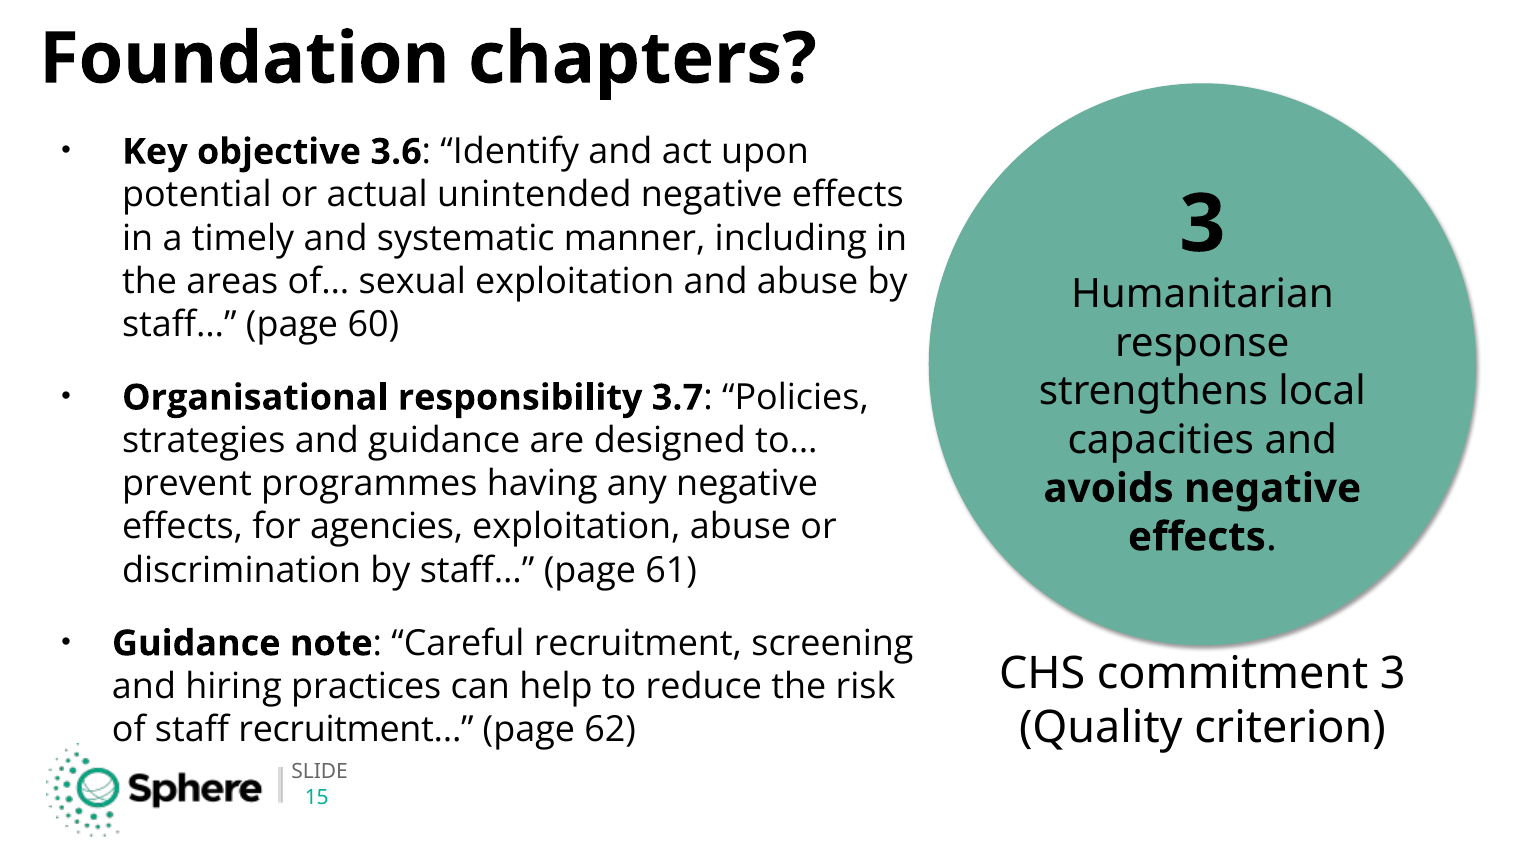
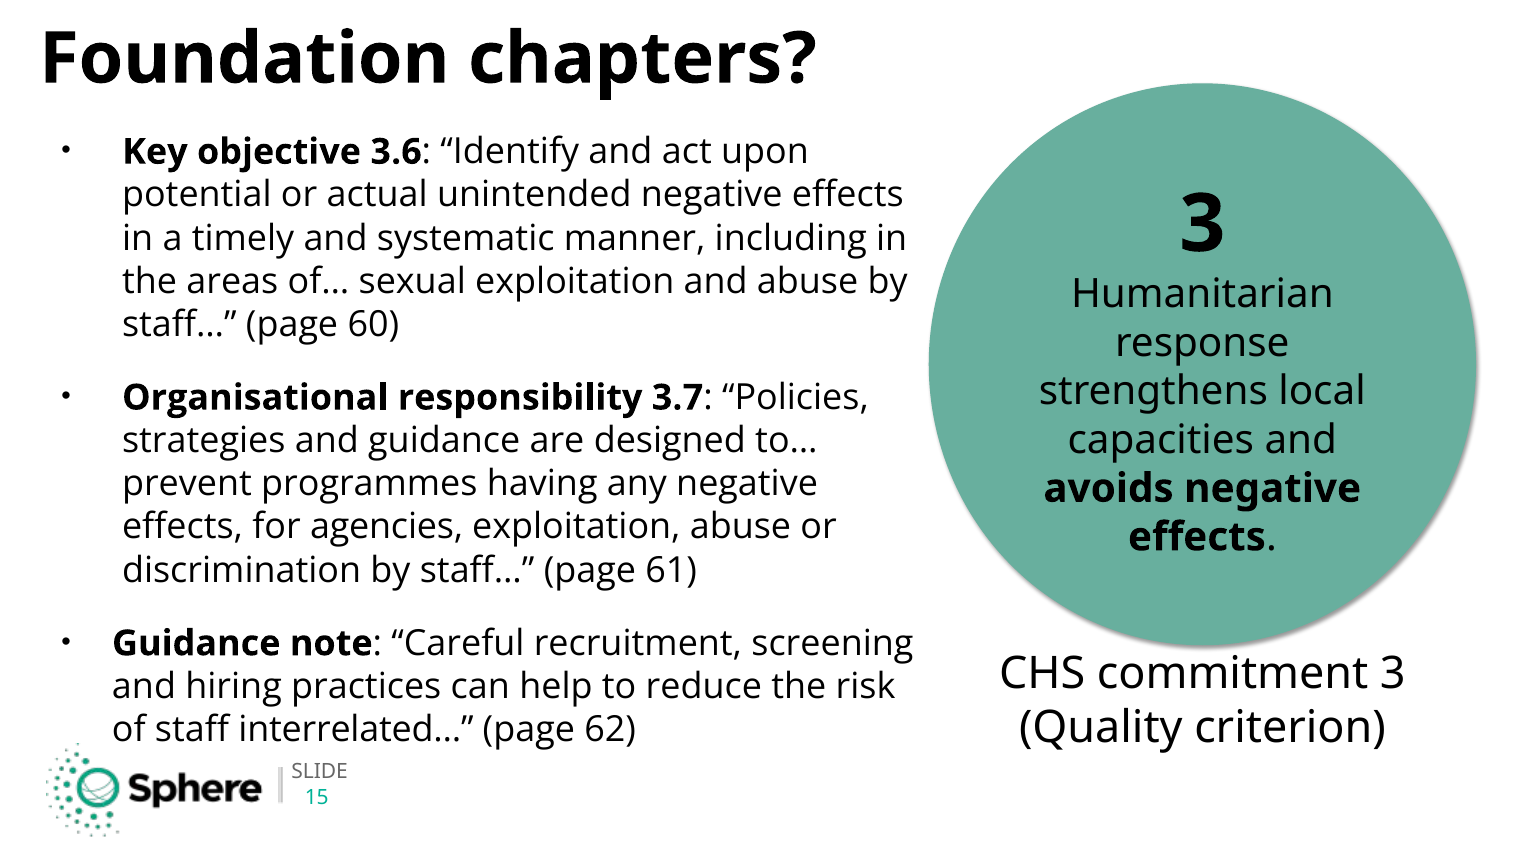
recruitment…: recruitment… -> interrelated…
